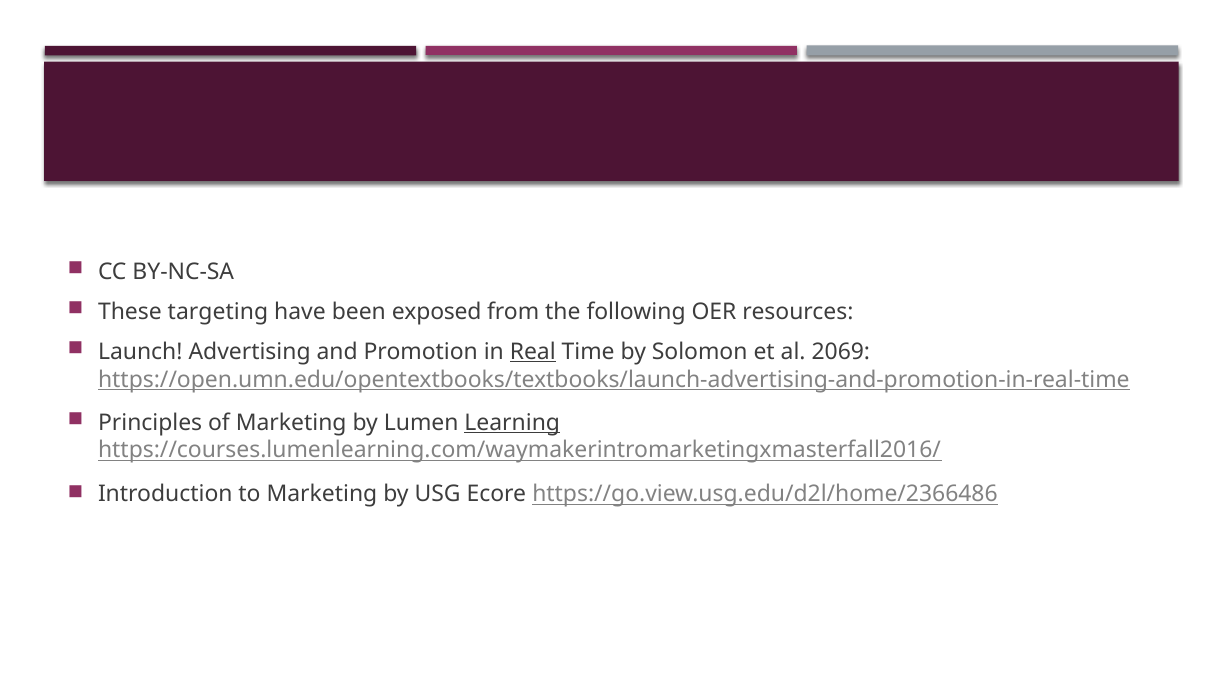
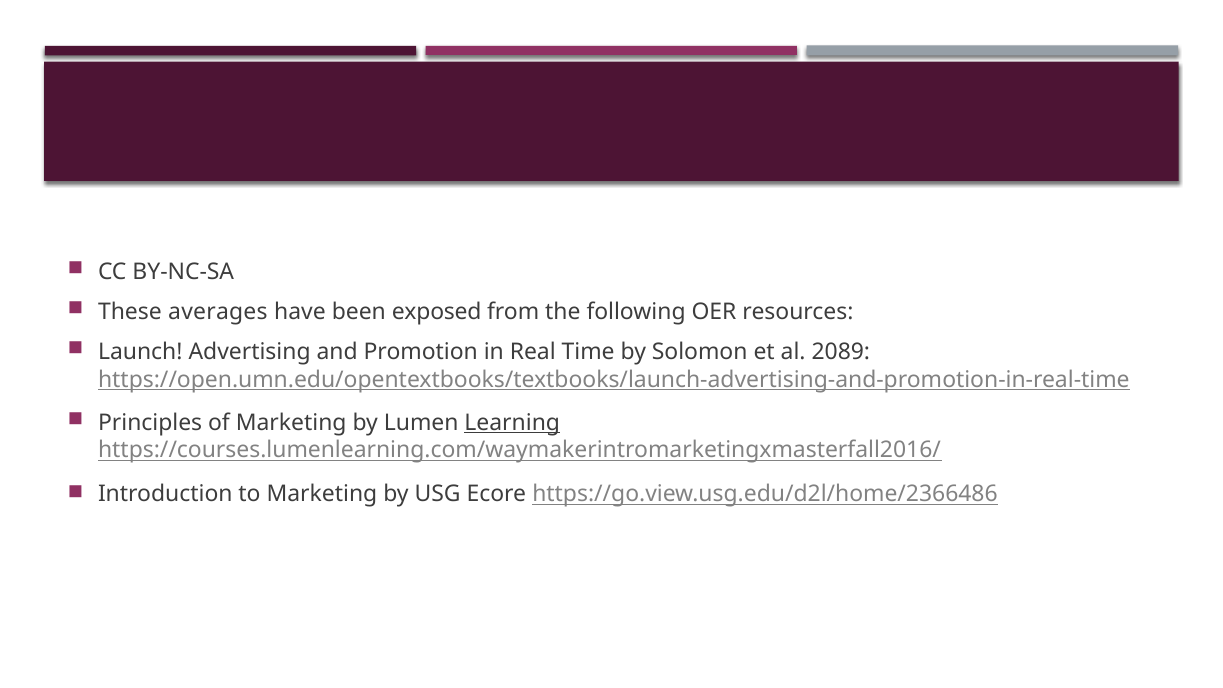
targeting: targeting -> averages
Real underline: present -> none
2069: 2069 -> 2089
